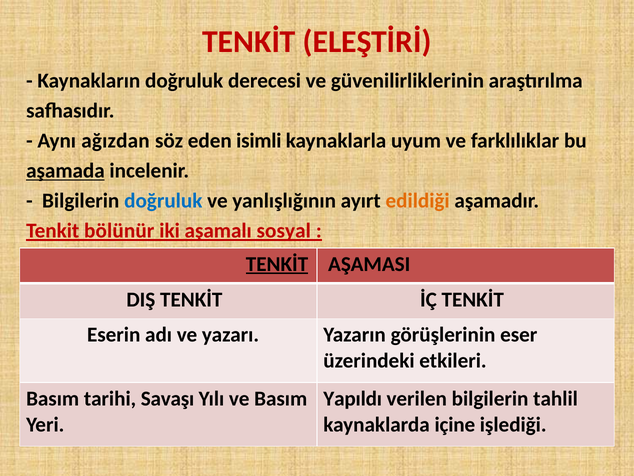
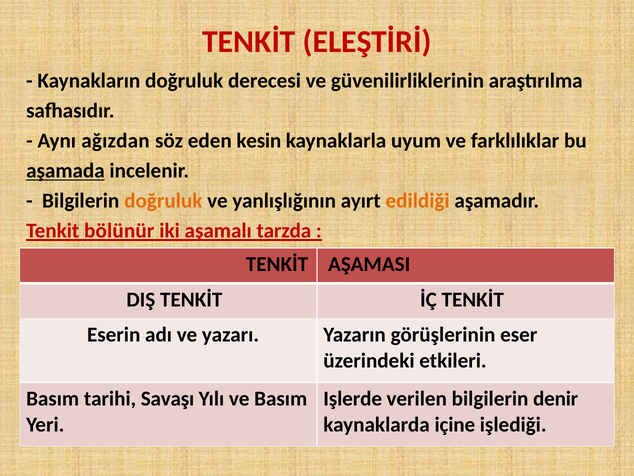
isimli: isimli -> kesin
doğruluk at (163, 201) colour: blue -> orange
sosyal: sosyal -> tarzda
TENKİT at (277, 264) underline: present -> none
Yapıldı: Yapıldı -> Işlerde
tahlil: tahlil -> denir
